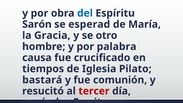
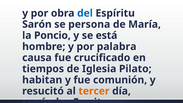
esperad: esperad -> persona
Gracia: Gracia -> Poncio
otro: otro -> está
bastará: bastará -> habitan
tercer colour: red -> orange
